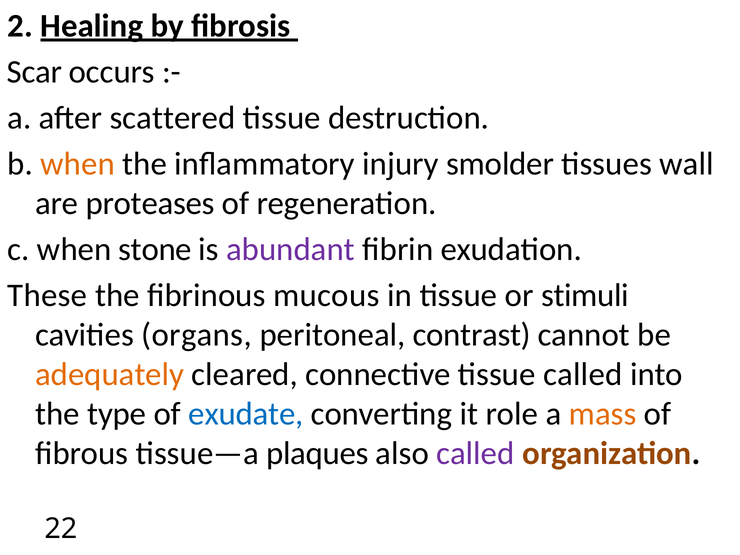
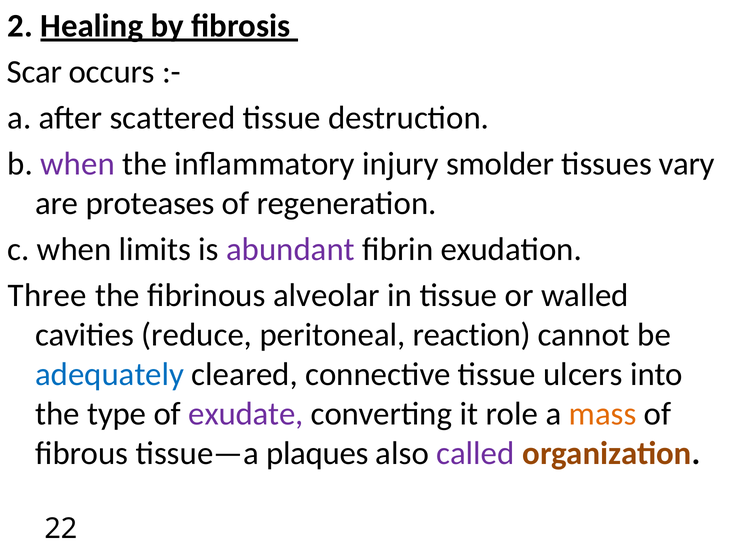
when at (78, 164) colour: orange -> purple
wall: wall -> vary
stone: stone -> limits
These: These -> Three
mucous: mucous -> alveolar
stimuli: stimuli -> walled
organs: organs -> reduce
contrast: contrast -> reaction
adequately colour: orange -> blue
tissue called: called -> ulcers
exudate colour: blue -> purple
